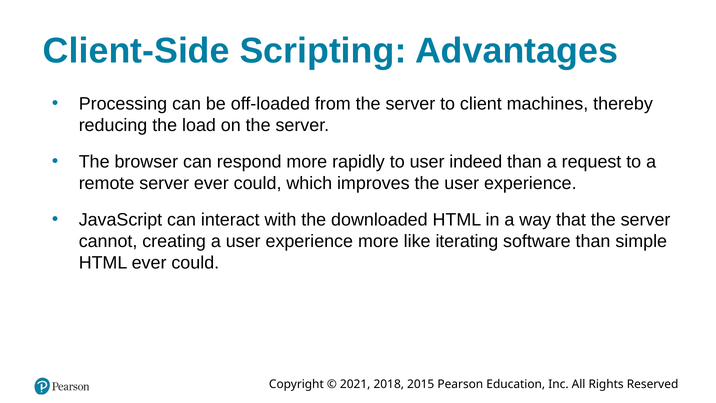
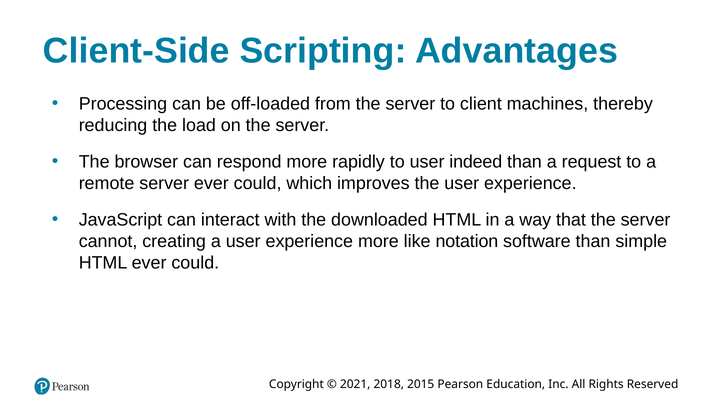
iterating: iterating -> notation
